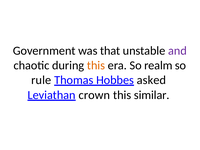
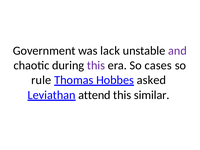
that: that -> lack
this at (96, 65) colour: orange -> purple
realm: realm -> cases
crown: crown -> attend
